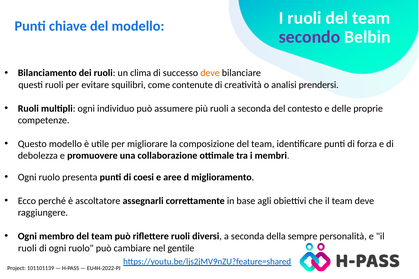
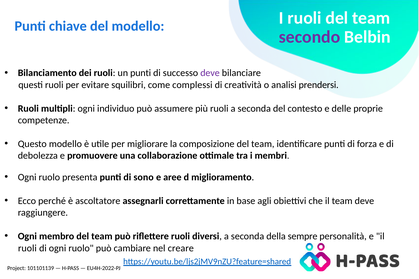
un clima: clima -> punti
deve at (210, 73) colour: orange -> purple
contenute: contenute -> complessi
coesi: coesi -> sono
gentile: gentile -> creare
